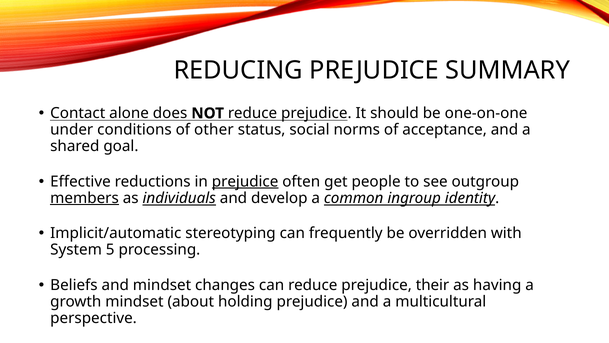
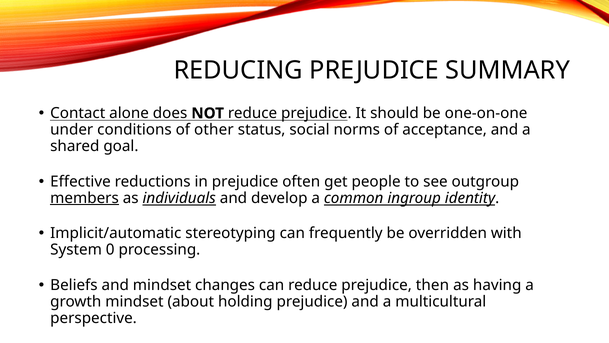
prejudice at (245, 181) underline: present -> none
5: 5 -> 0
their: their -> then
